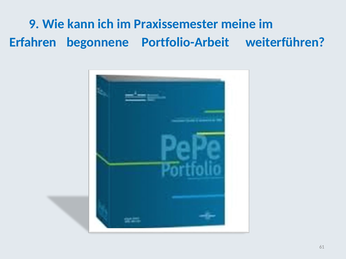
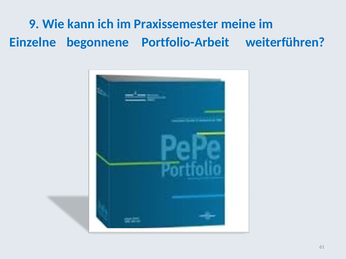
Erfahren: Erfahren -> Einzelne
